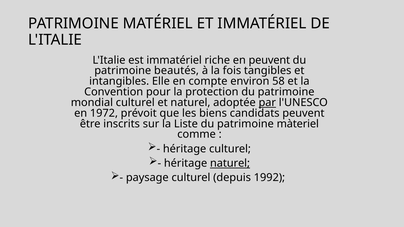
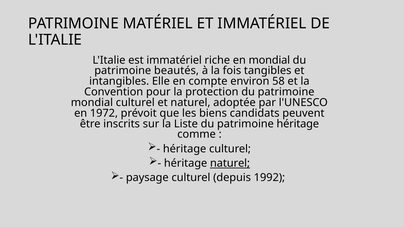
en peuvent: peuvent -> mondial
par underline: present -> none
patrimoine màteriel: màteriel -> héritage
